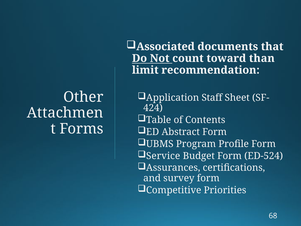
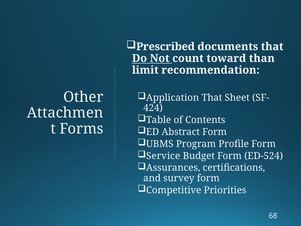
Associated: Associated -> Prescribed
Application Staff: Staff -> That
